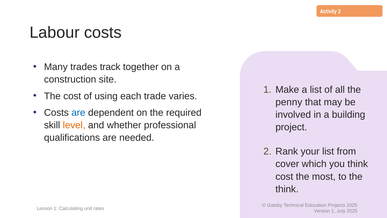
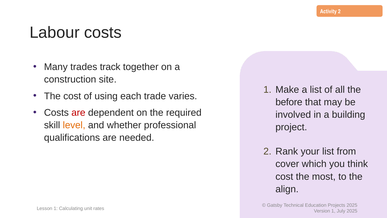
penny: penny -> before
are at (78, 112) colour: blue -> red
think at (287, 189): think -> align
